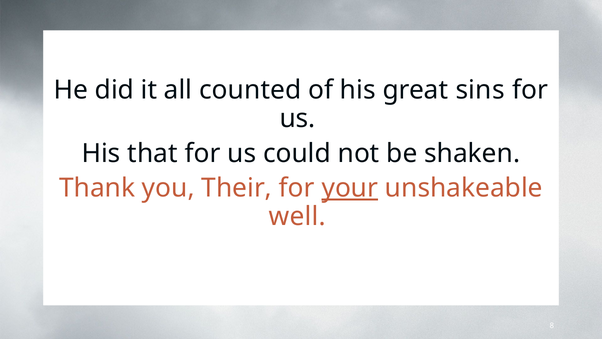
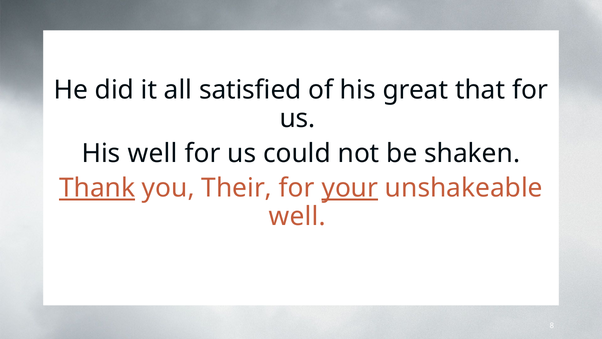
counted: counted -> satisfied
sins: sins -> that
His that: that -> well
Thank underline: none -> present
